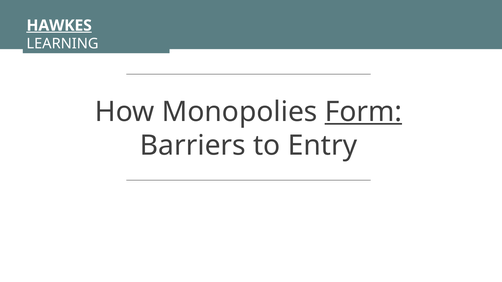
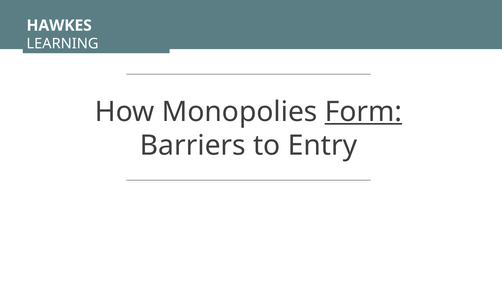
HAWKES underline: present -> none
